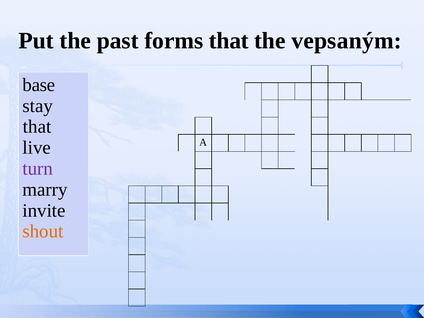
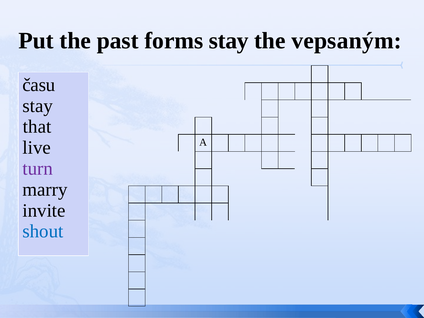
forms that: that -> stay
base: base -> času
shout colour: orange -> blue
